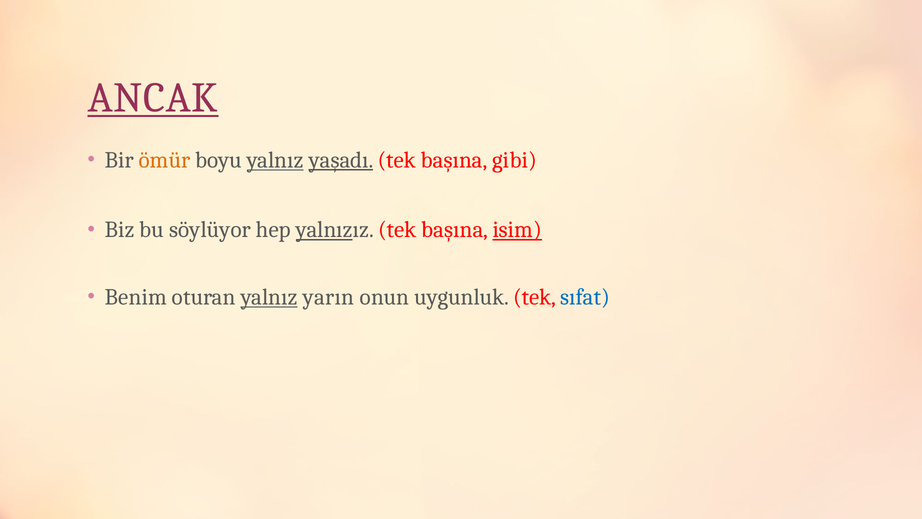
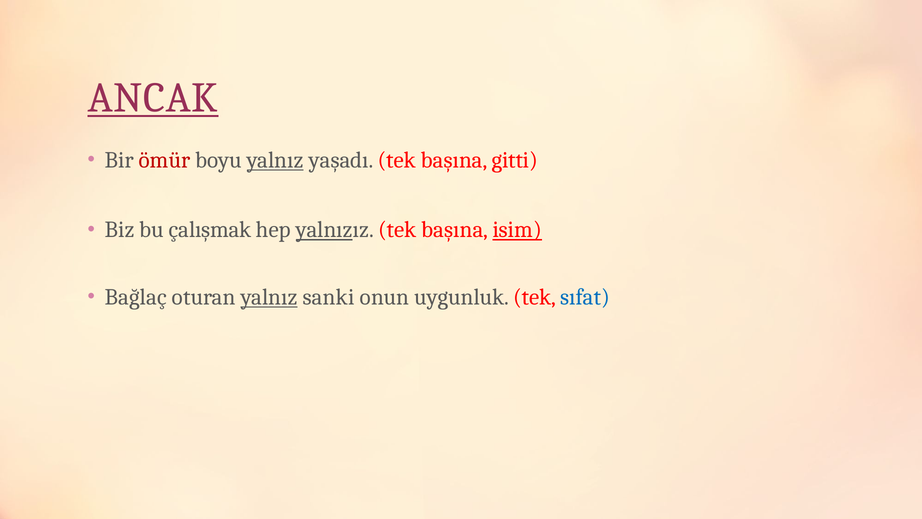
ömür colour: orange -> red
yaşadı underline: present -> none
gibi: gibi -> gitti
söylüyor: söylüyor -> çalışmak
Benim: Benim -> Bağlaç
yarın: yarın -> sanki
